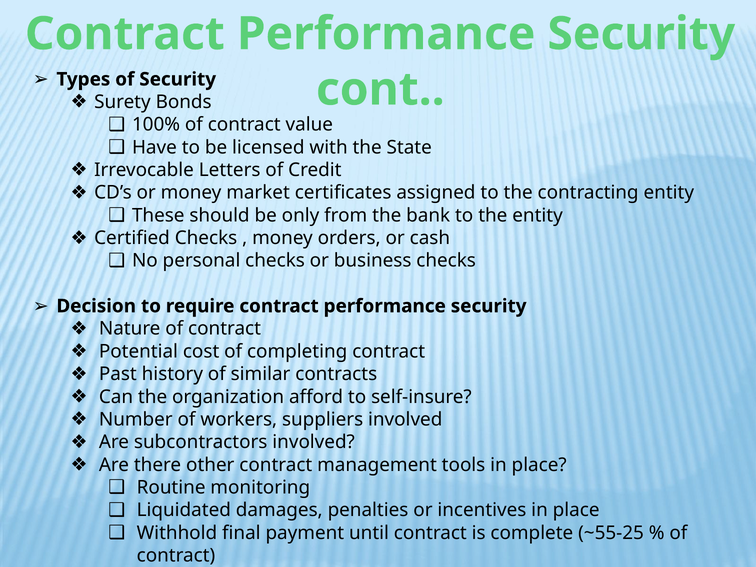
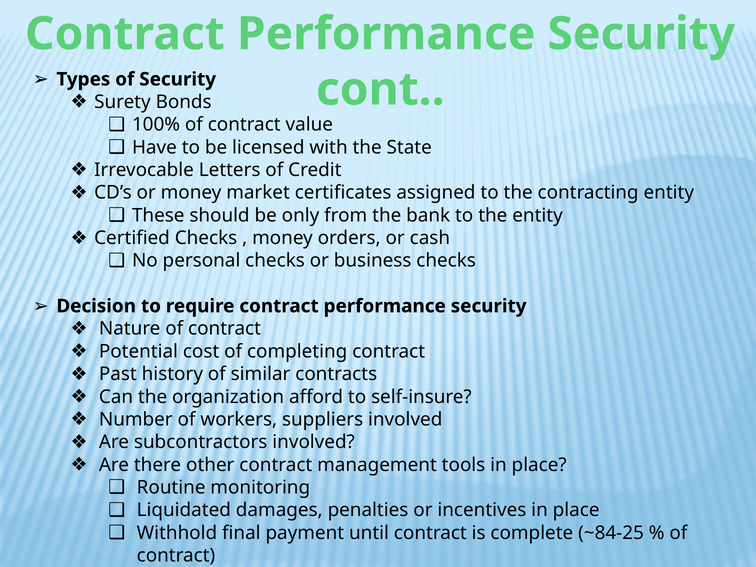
~55-25: ~55-25 -> ~84-25
